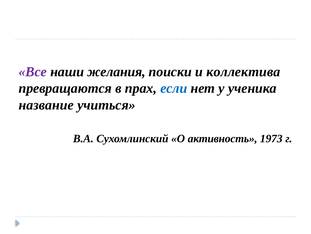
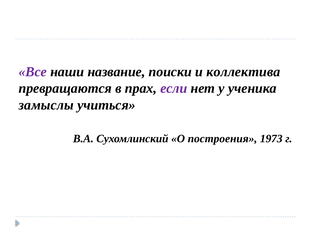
желания: желания -> название
если colour: blue -> purple
название: название -> замыслы
активность: активность -> построения
